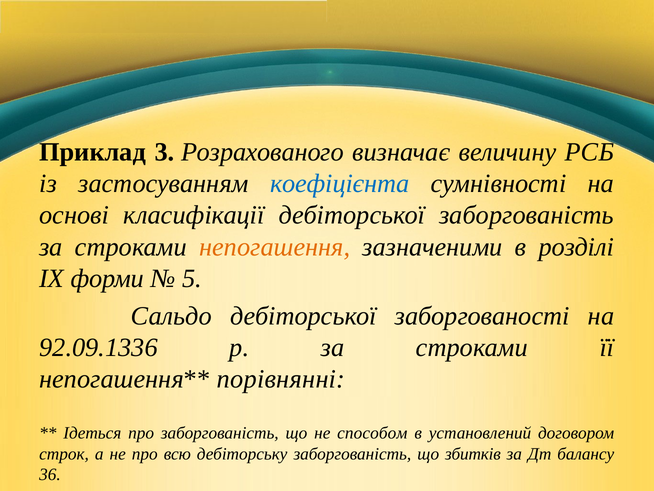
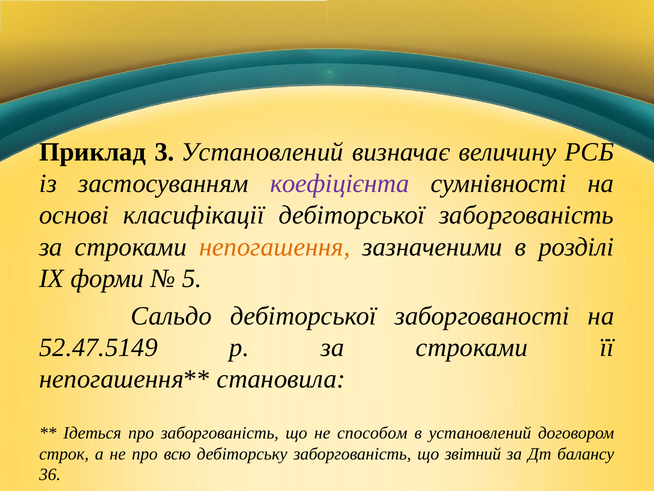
3 Розрахованого: Розрахованого -> Установлений
коефіцієнта colour: blue -> purple
92.09.1336: 92.09.1336 -> 52.47.5149
порівнянні: порівнянні -> становила
збитків: збитків -> звітний
